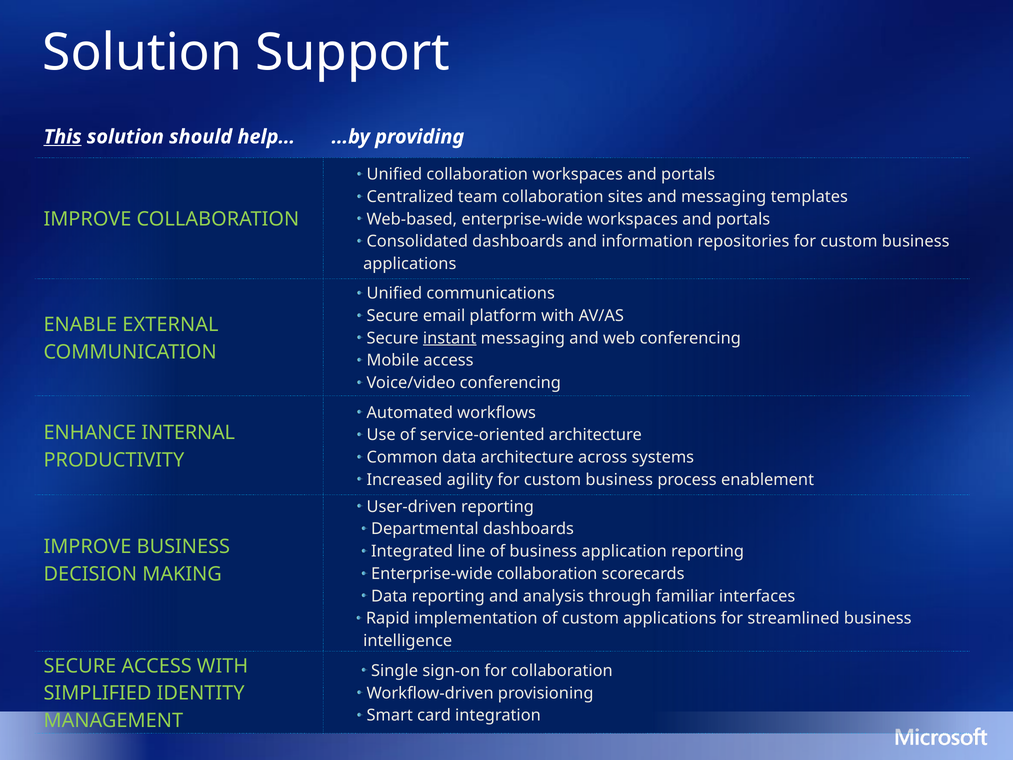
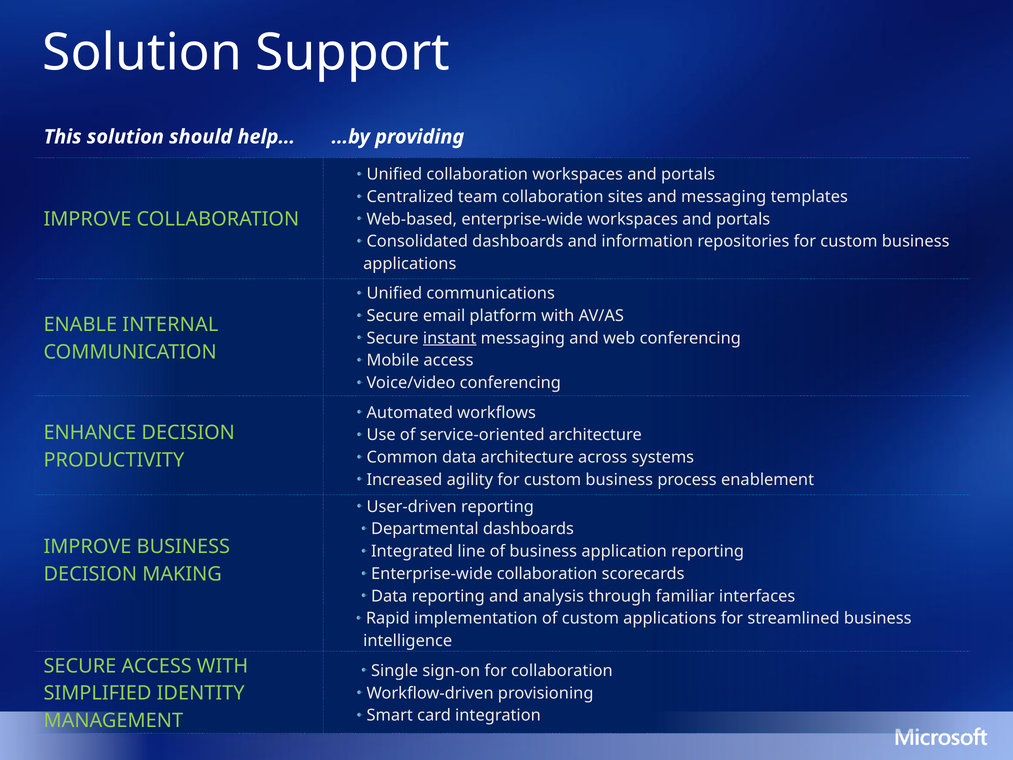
This underline: present -> none
EXTERNAL: EXTERNAL -> INTERNAL
ENHANCE INTERNAL: INTERNAL -> DECISION
